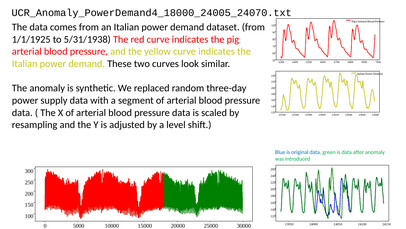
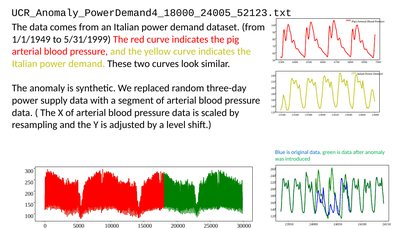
UCR_Anomaly_PowerDemand4_18000_24005_24070.txt: UCR_Anomaly_PowerDemand4_18000_24005_24070.txt -> UCR_Anomaly_PowerDemand4_18000_24005_52123.txt
1/1/1925: 1/1/1925 -> 1/1/1949
5/31/1938: 5/31/1938 -> 5/31/1999
